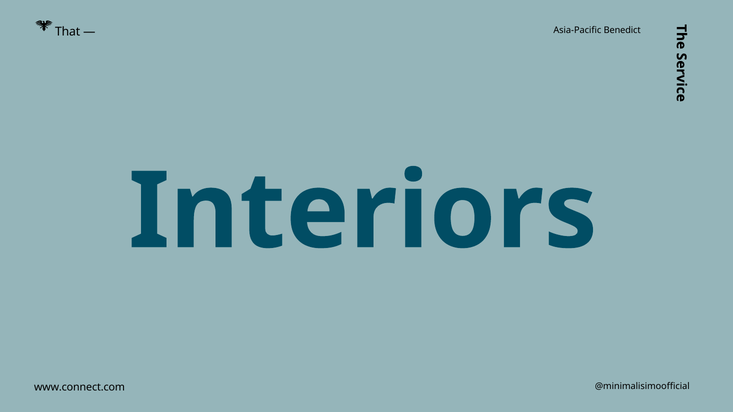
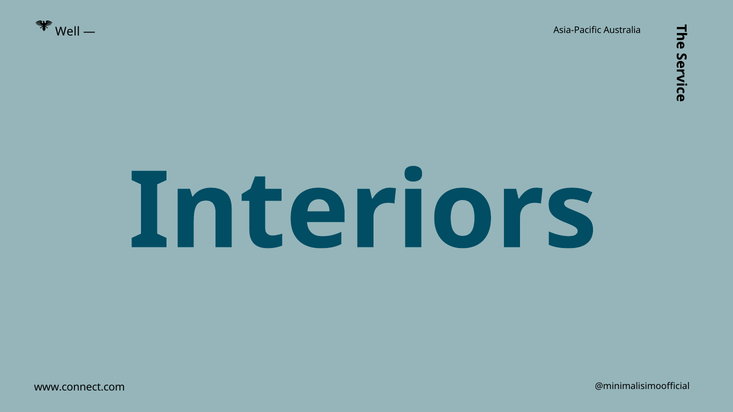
Benedict: Benedict -> Australia
That: That -> Well
